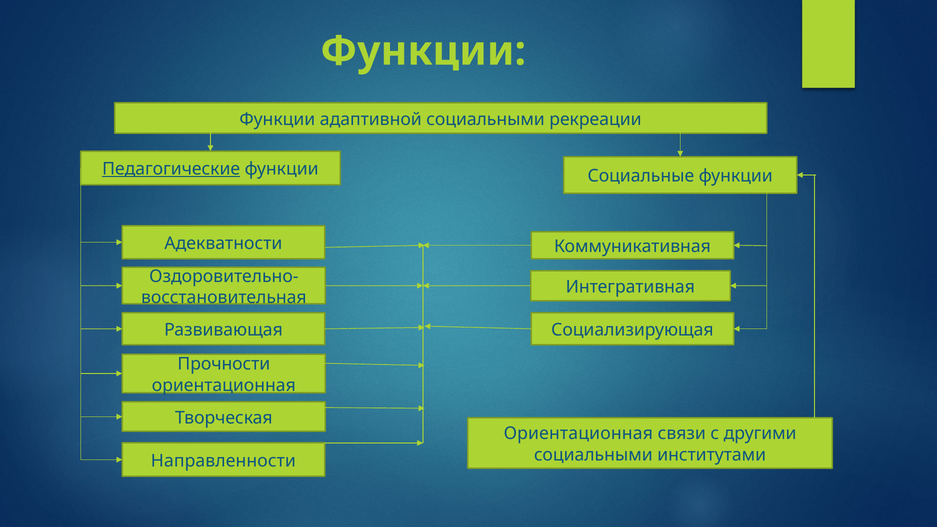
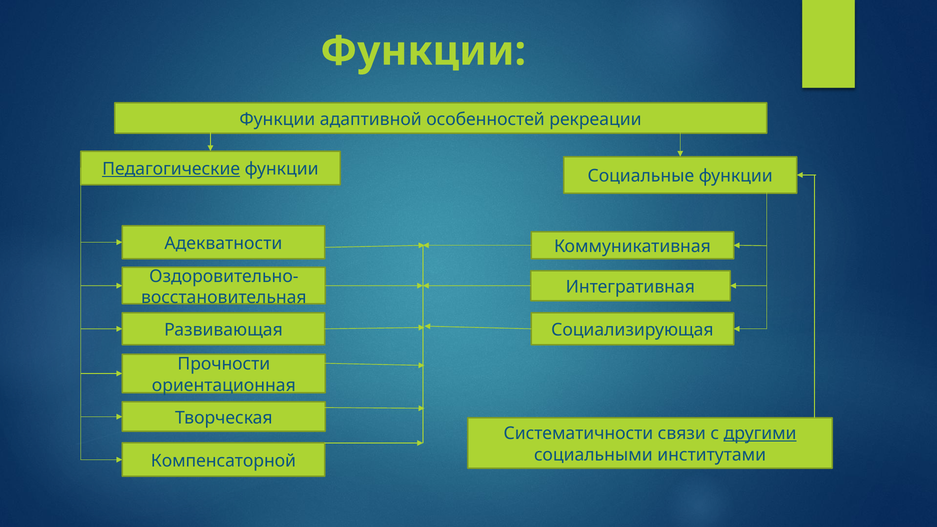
адаптивной социальными: социальными -> особенностей
Ориентационная at (578, 434): Ориентационная -> Систематичности
другими underline: none -> present
Направленности: Направленности -> Компенсаторной
